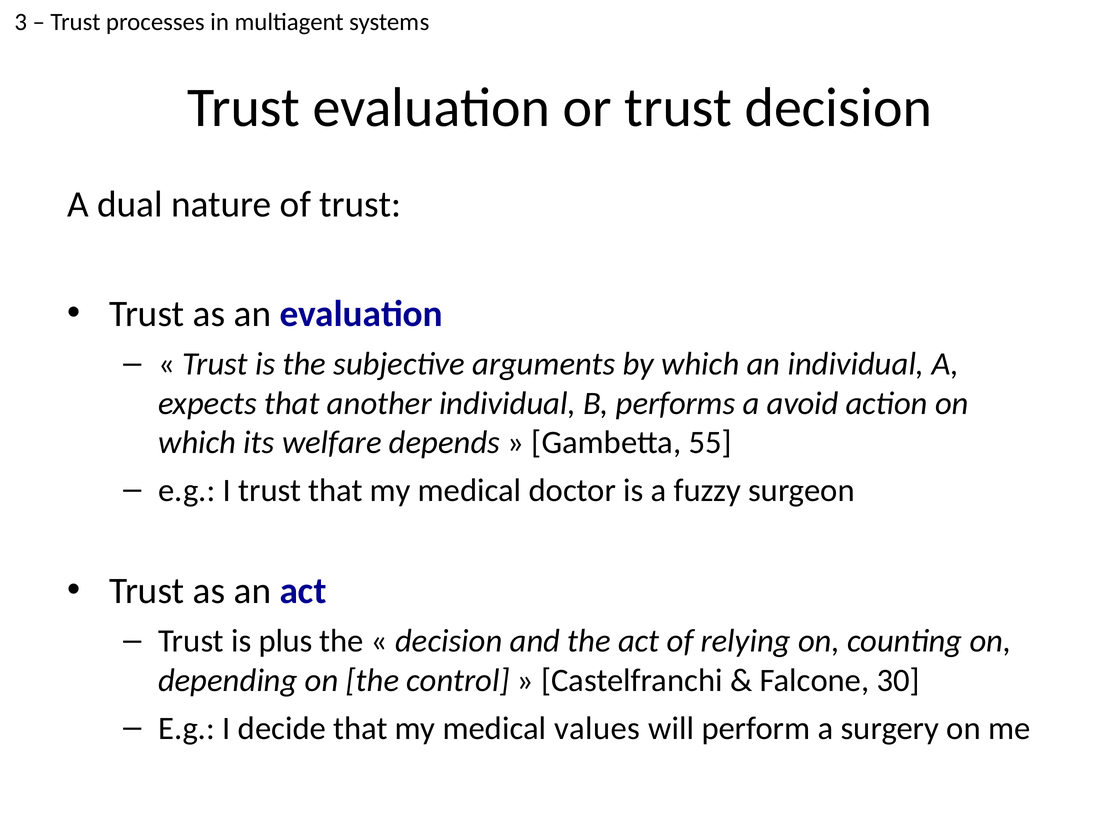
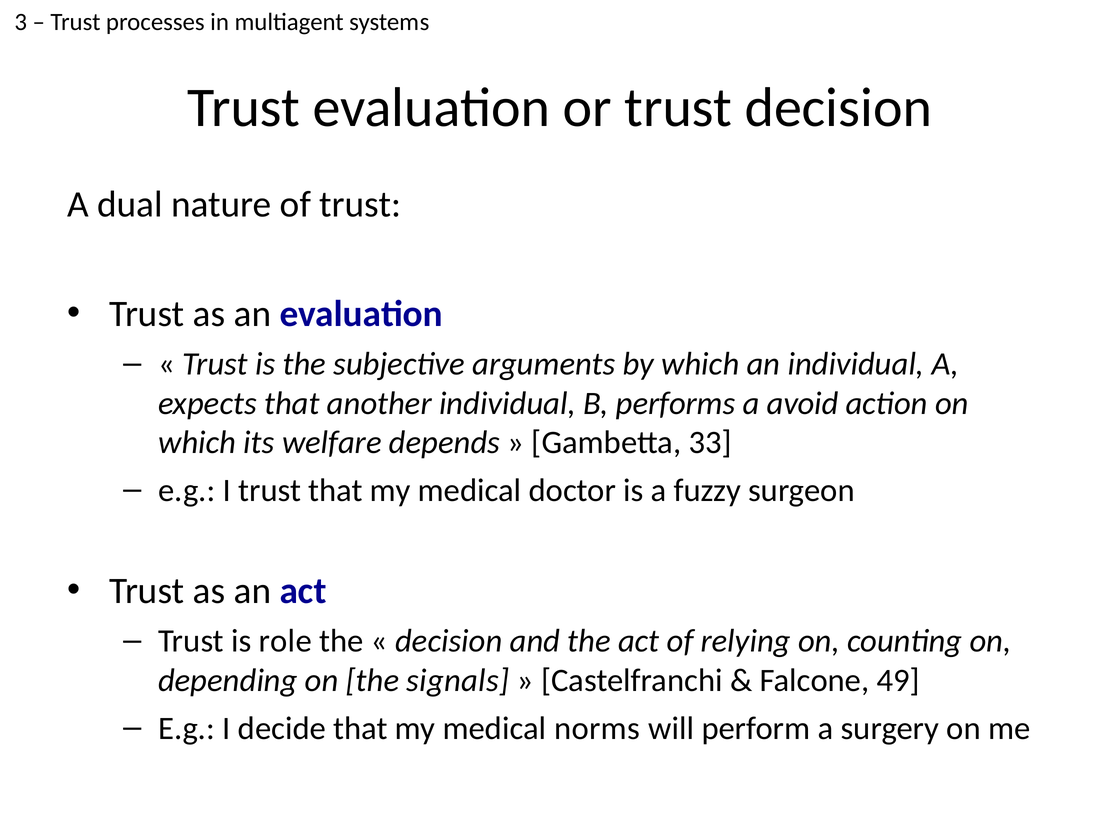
55: 55 -> 33
plus: plus -> role
control: control -> signals
30: 30 -> 49
values: values -> norms
